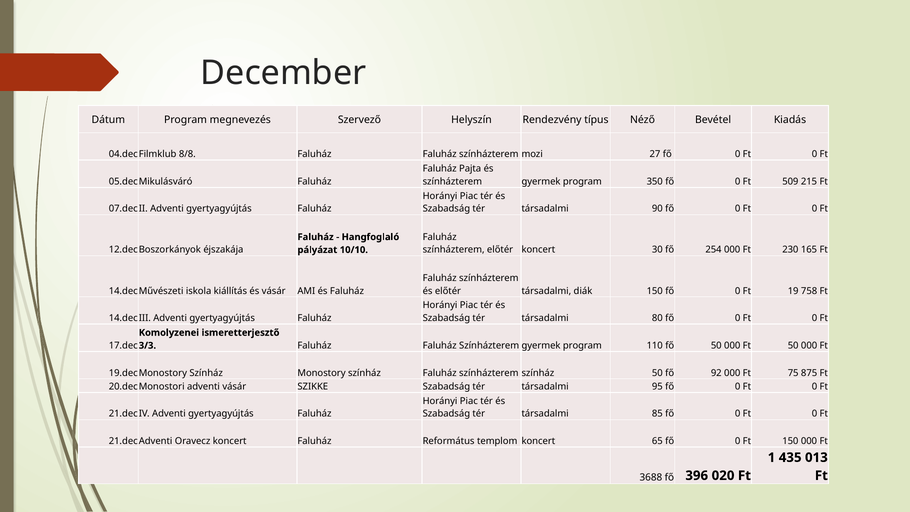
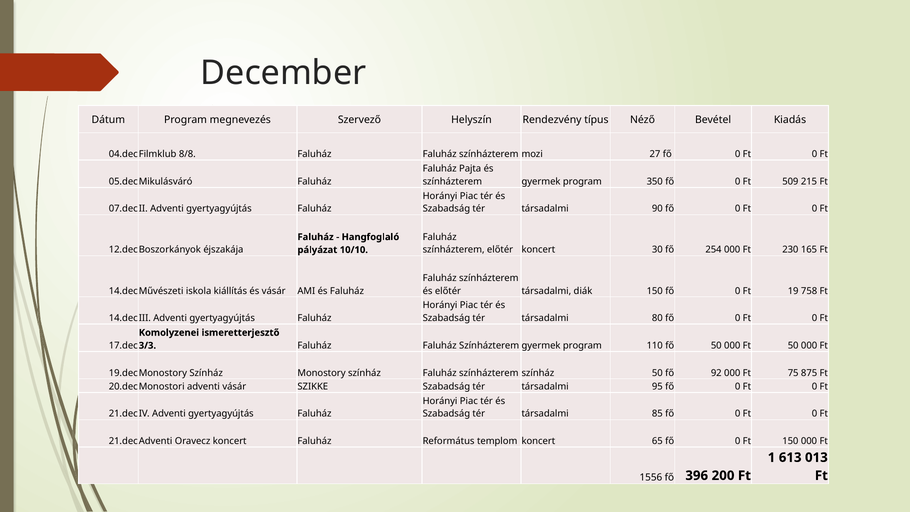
435: 435 -> 613
3688: 3688 -> 1556
020: 020 -> 200
